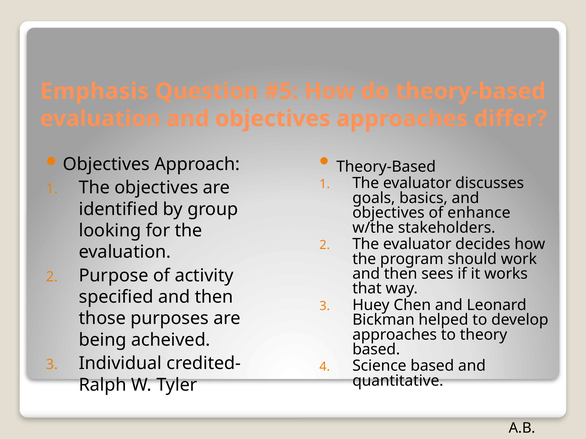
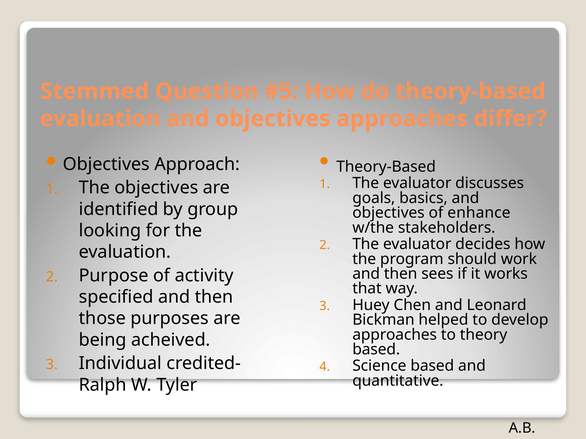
Emphasis: Emphasis -> Stemmed
